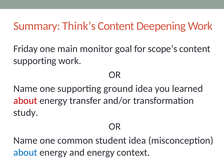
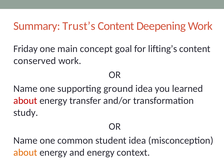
Think’s: Think’s -> Trust’s
monitor: monitor -> concept
scope’s: scope’s -> lifting’s
supporting at (35, 61): supporting -> conserved
about at (25, 152) colour: blue -> orange
